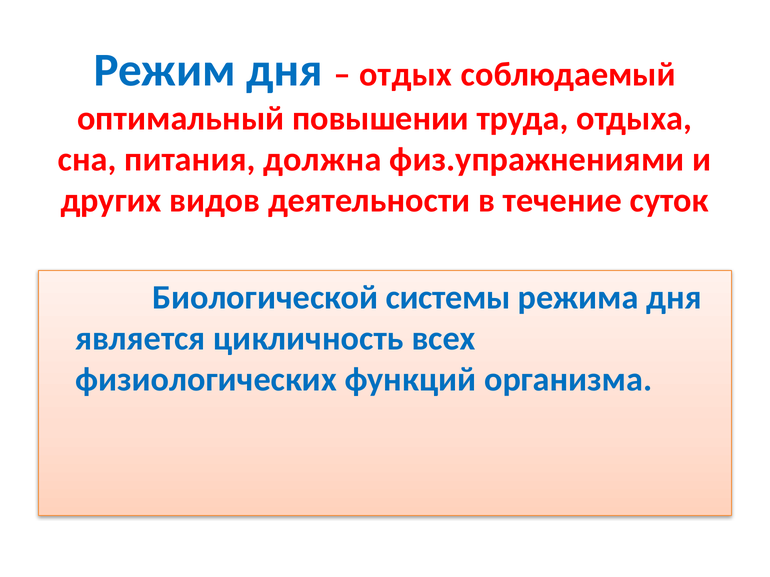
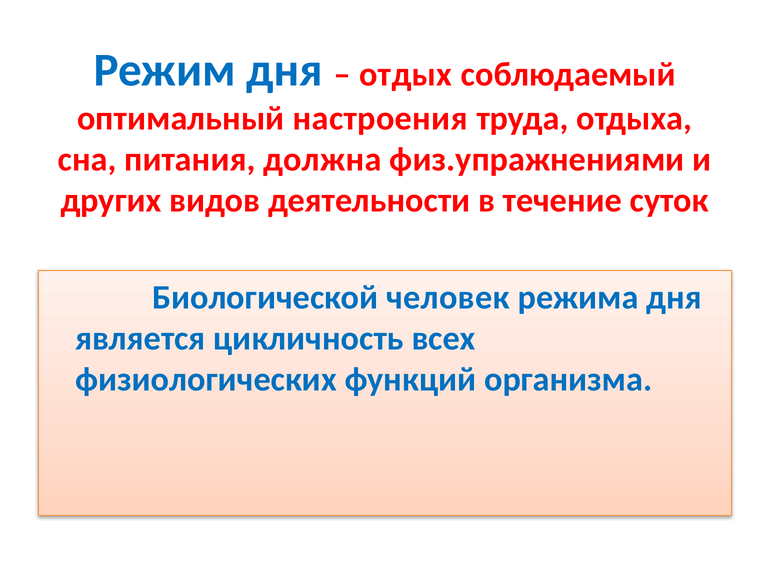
повышении: повышении -> настроения
системы: системы -> человек
